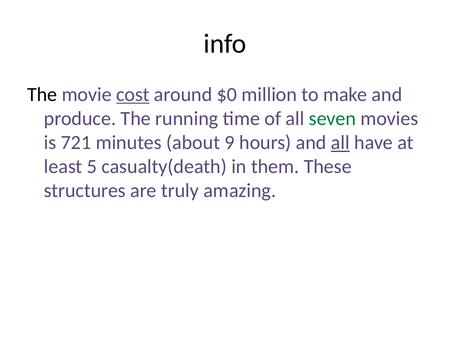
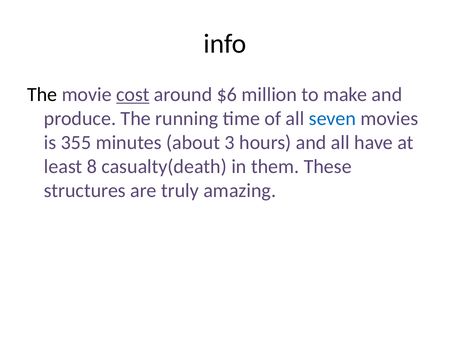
$0: $0 -> $6
seven colour: green -> blue
721: 721 -> 355
9: 9 -> 3
all at (340, 142) underline: present -> none
5: 5 -> 8
